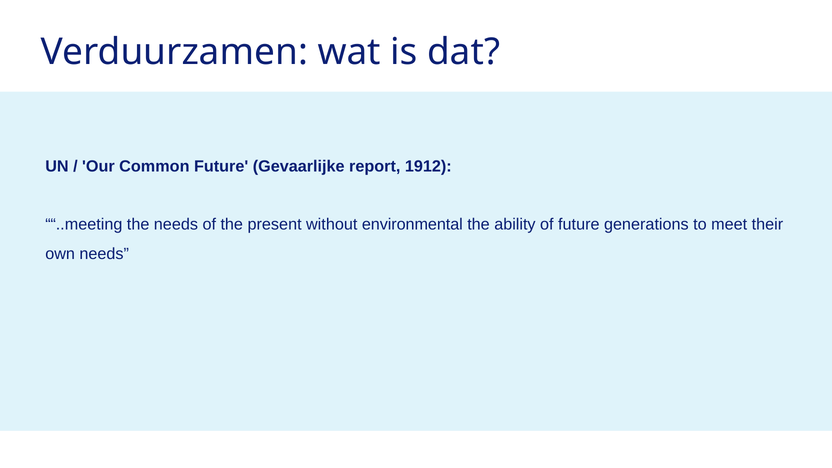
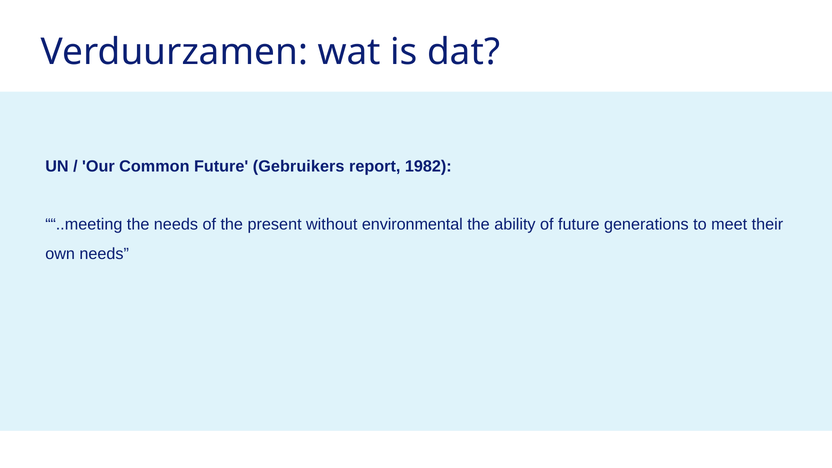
Gevaarlijke: Gevaarlijke -> Gebruikers
1912: 1912 -> 1982
